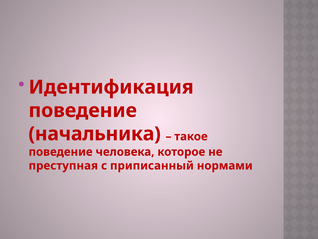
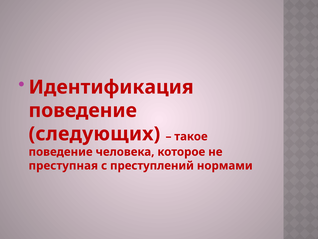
начальника: начальника -> следующих
приписанный: приписанный -> преступлений
